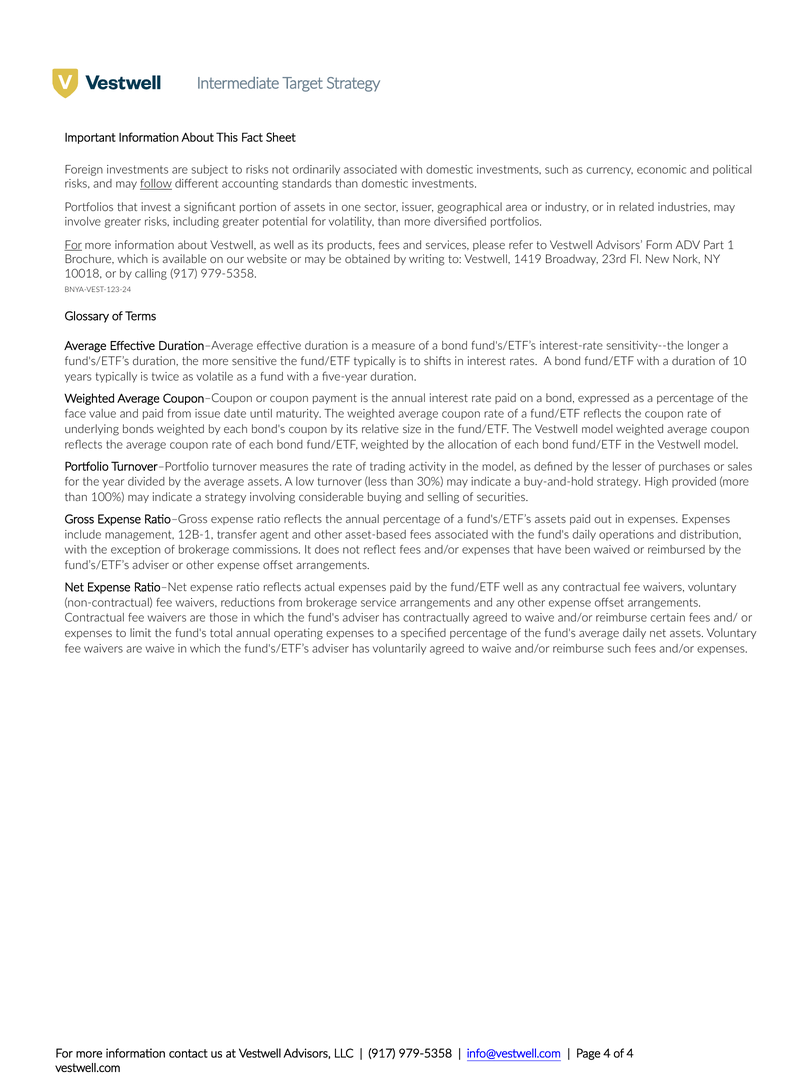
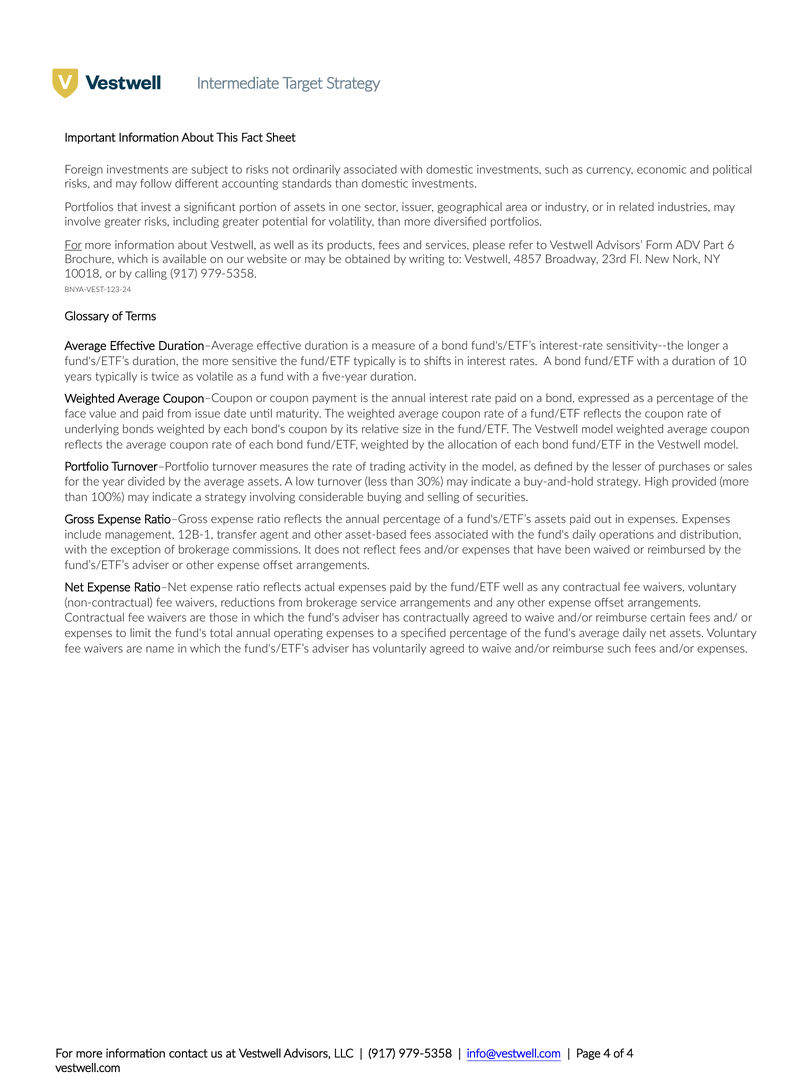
follow underline: present -> none
1: 1 -> 6
1419: 1419 -> 4857
are waive: waive -> name
